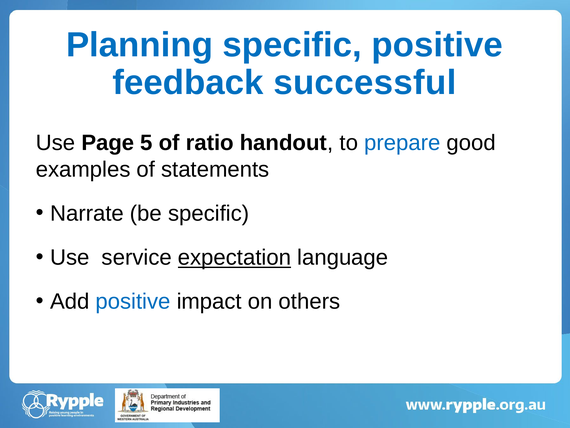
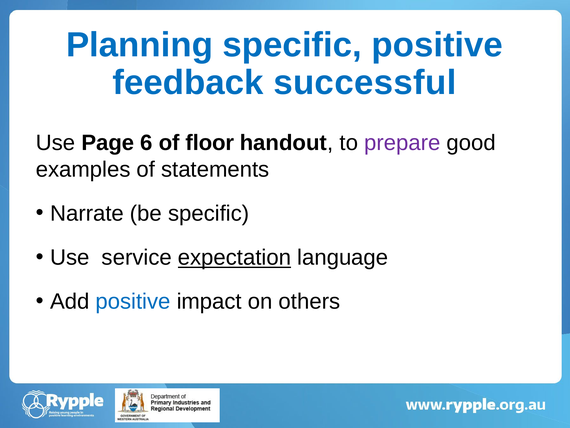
5: 5 -> 6
ratio: ratio -> floor
prepare colour: blue -> purple
